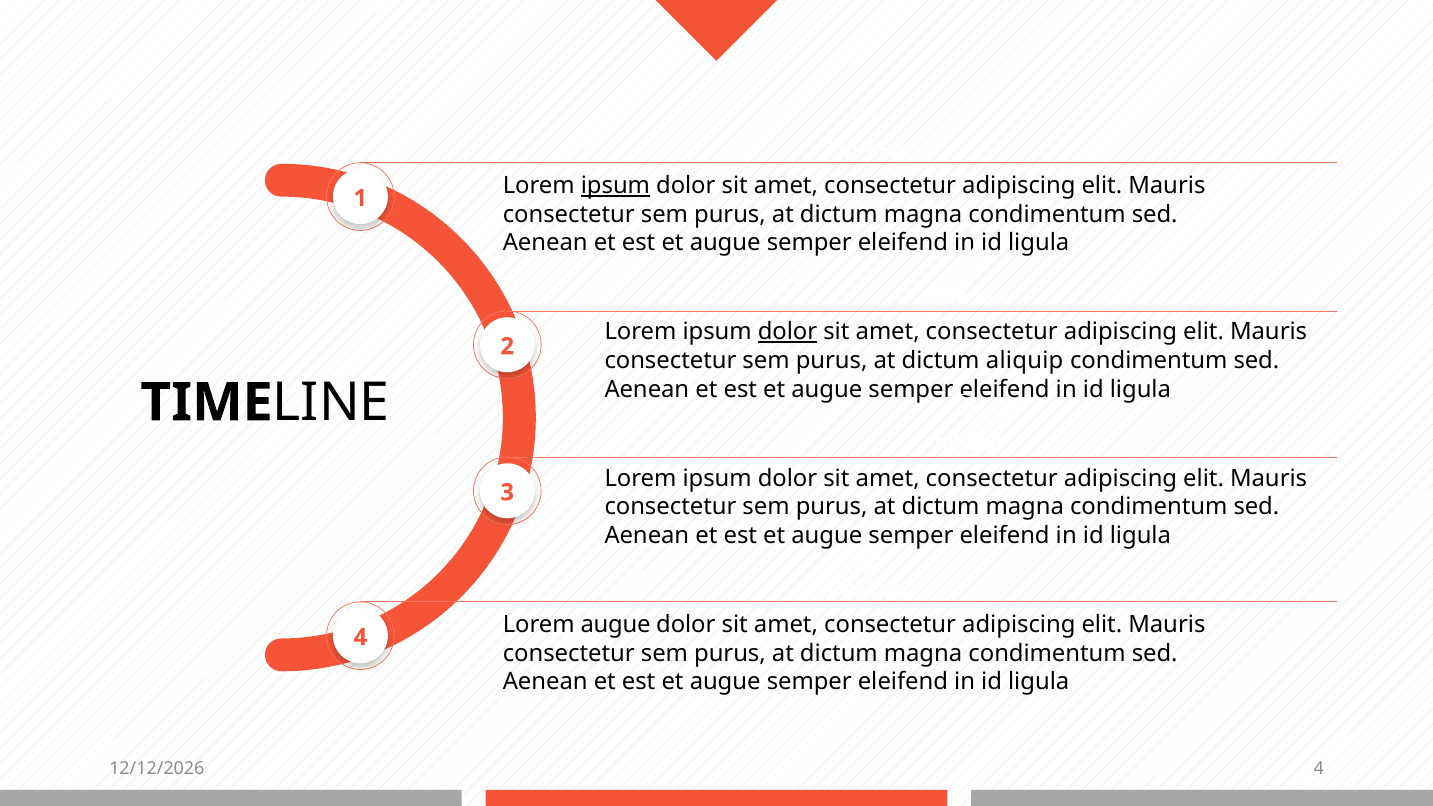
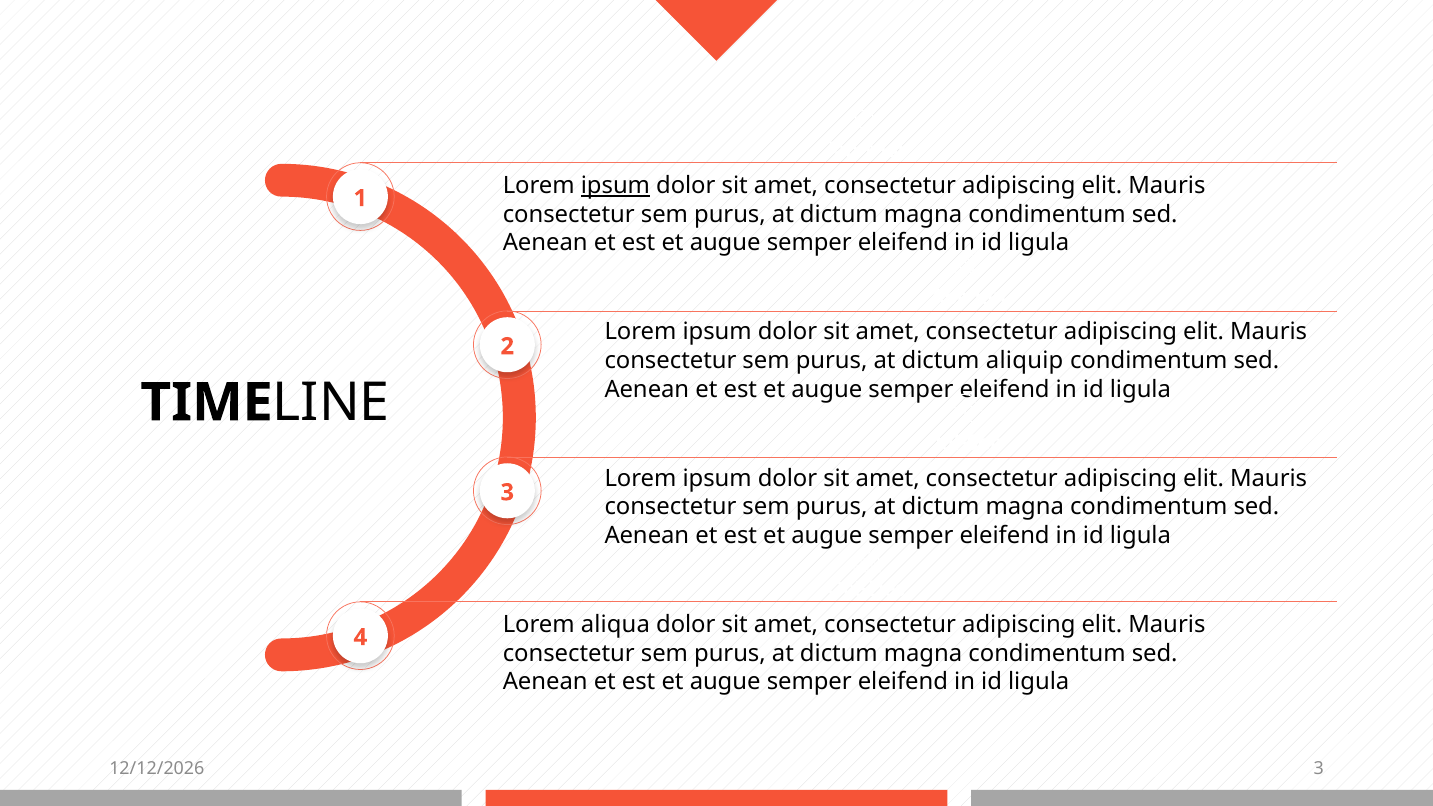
dolor at (788, 332) underline: present -> none
Lorem augue: augue -> aliqua
4 at (1319, 768): 4 -> 3
